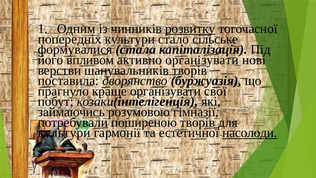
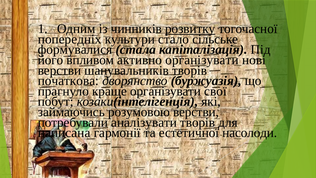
поставила: поставила -> початкова
розумовою гімназії: гімназії -> верстви
поширеною: поширеною -> аналізувати
культури at (64, 133): культури -> написана
насолоди underline: present -> none
